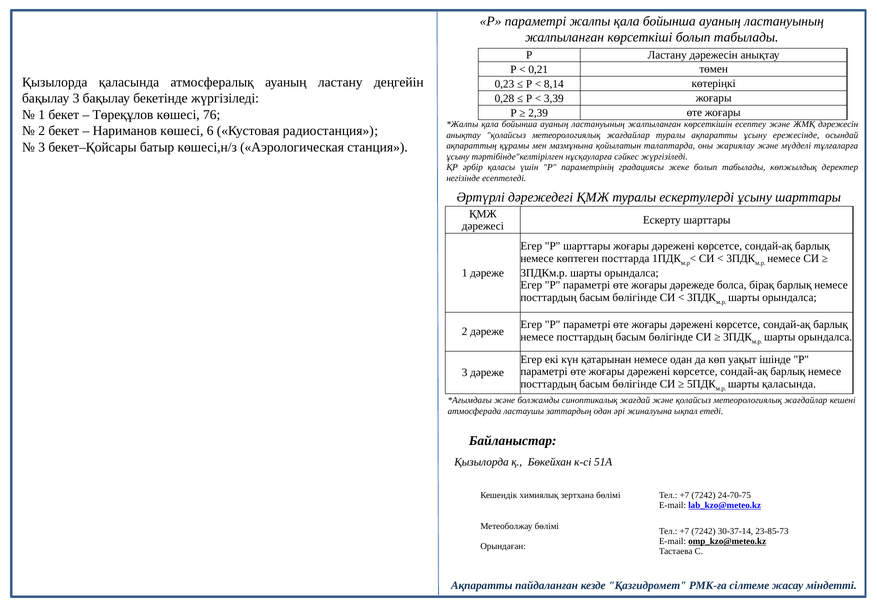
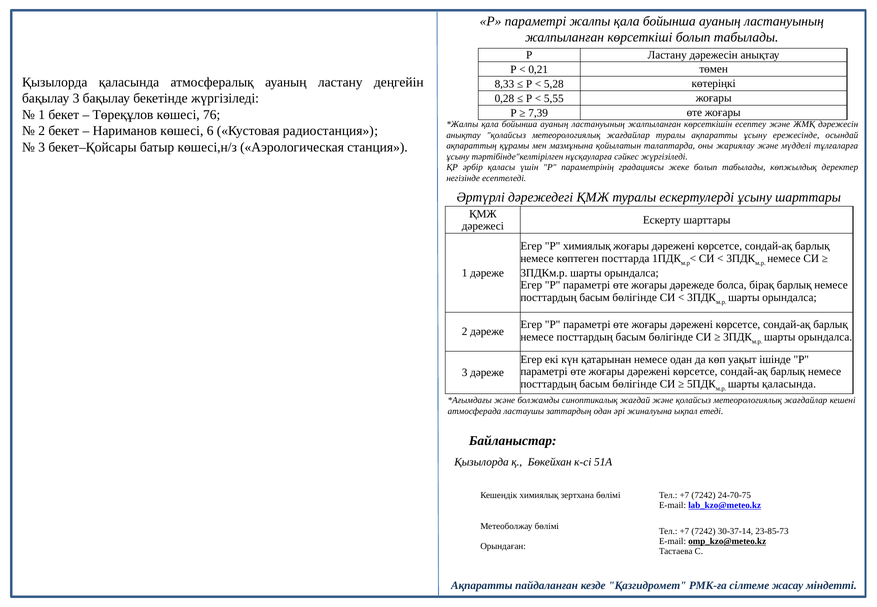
0,23: 0,23 -> 8,33
8,14: 8,14 -> 5,28
3,39: 3,39 -> 5,55
2,39: 2,39 -> 7,39
Р шарттары: шарттары -> химиялық
